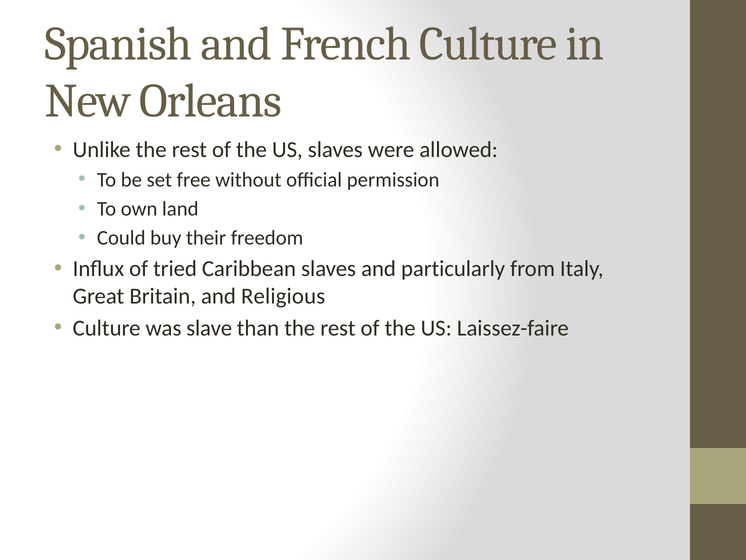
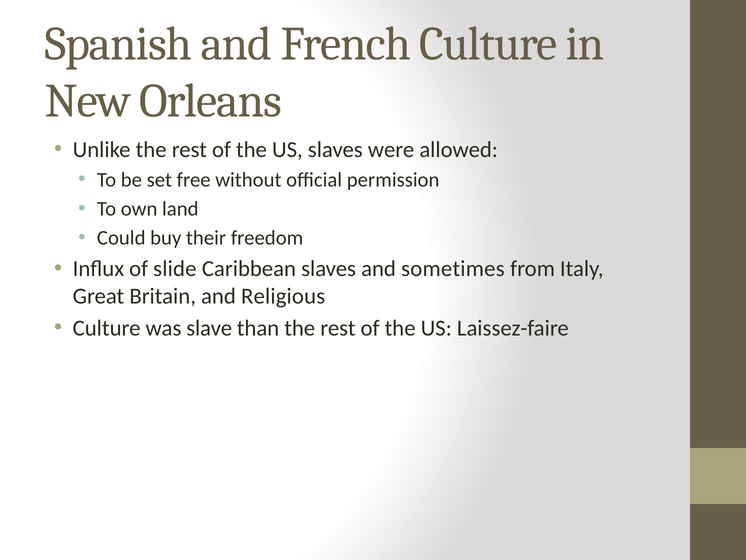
tried: tried -> slide
particularly: particularly -> sometimes
